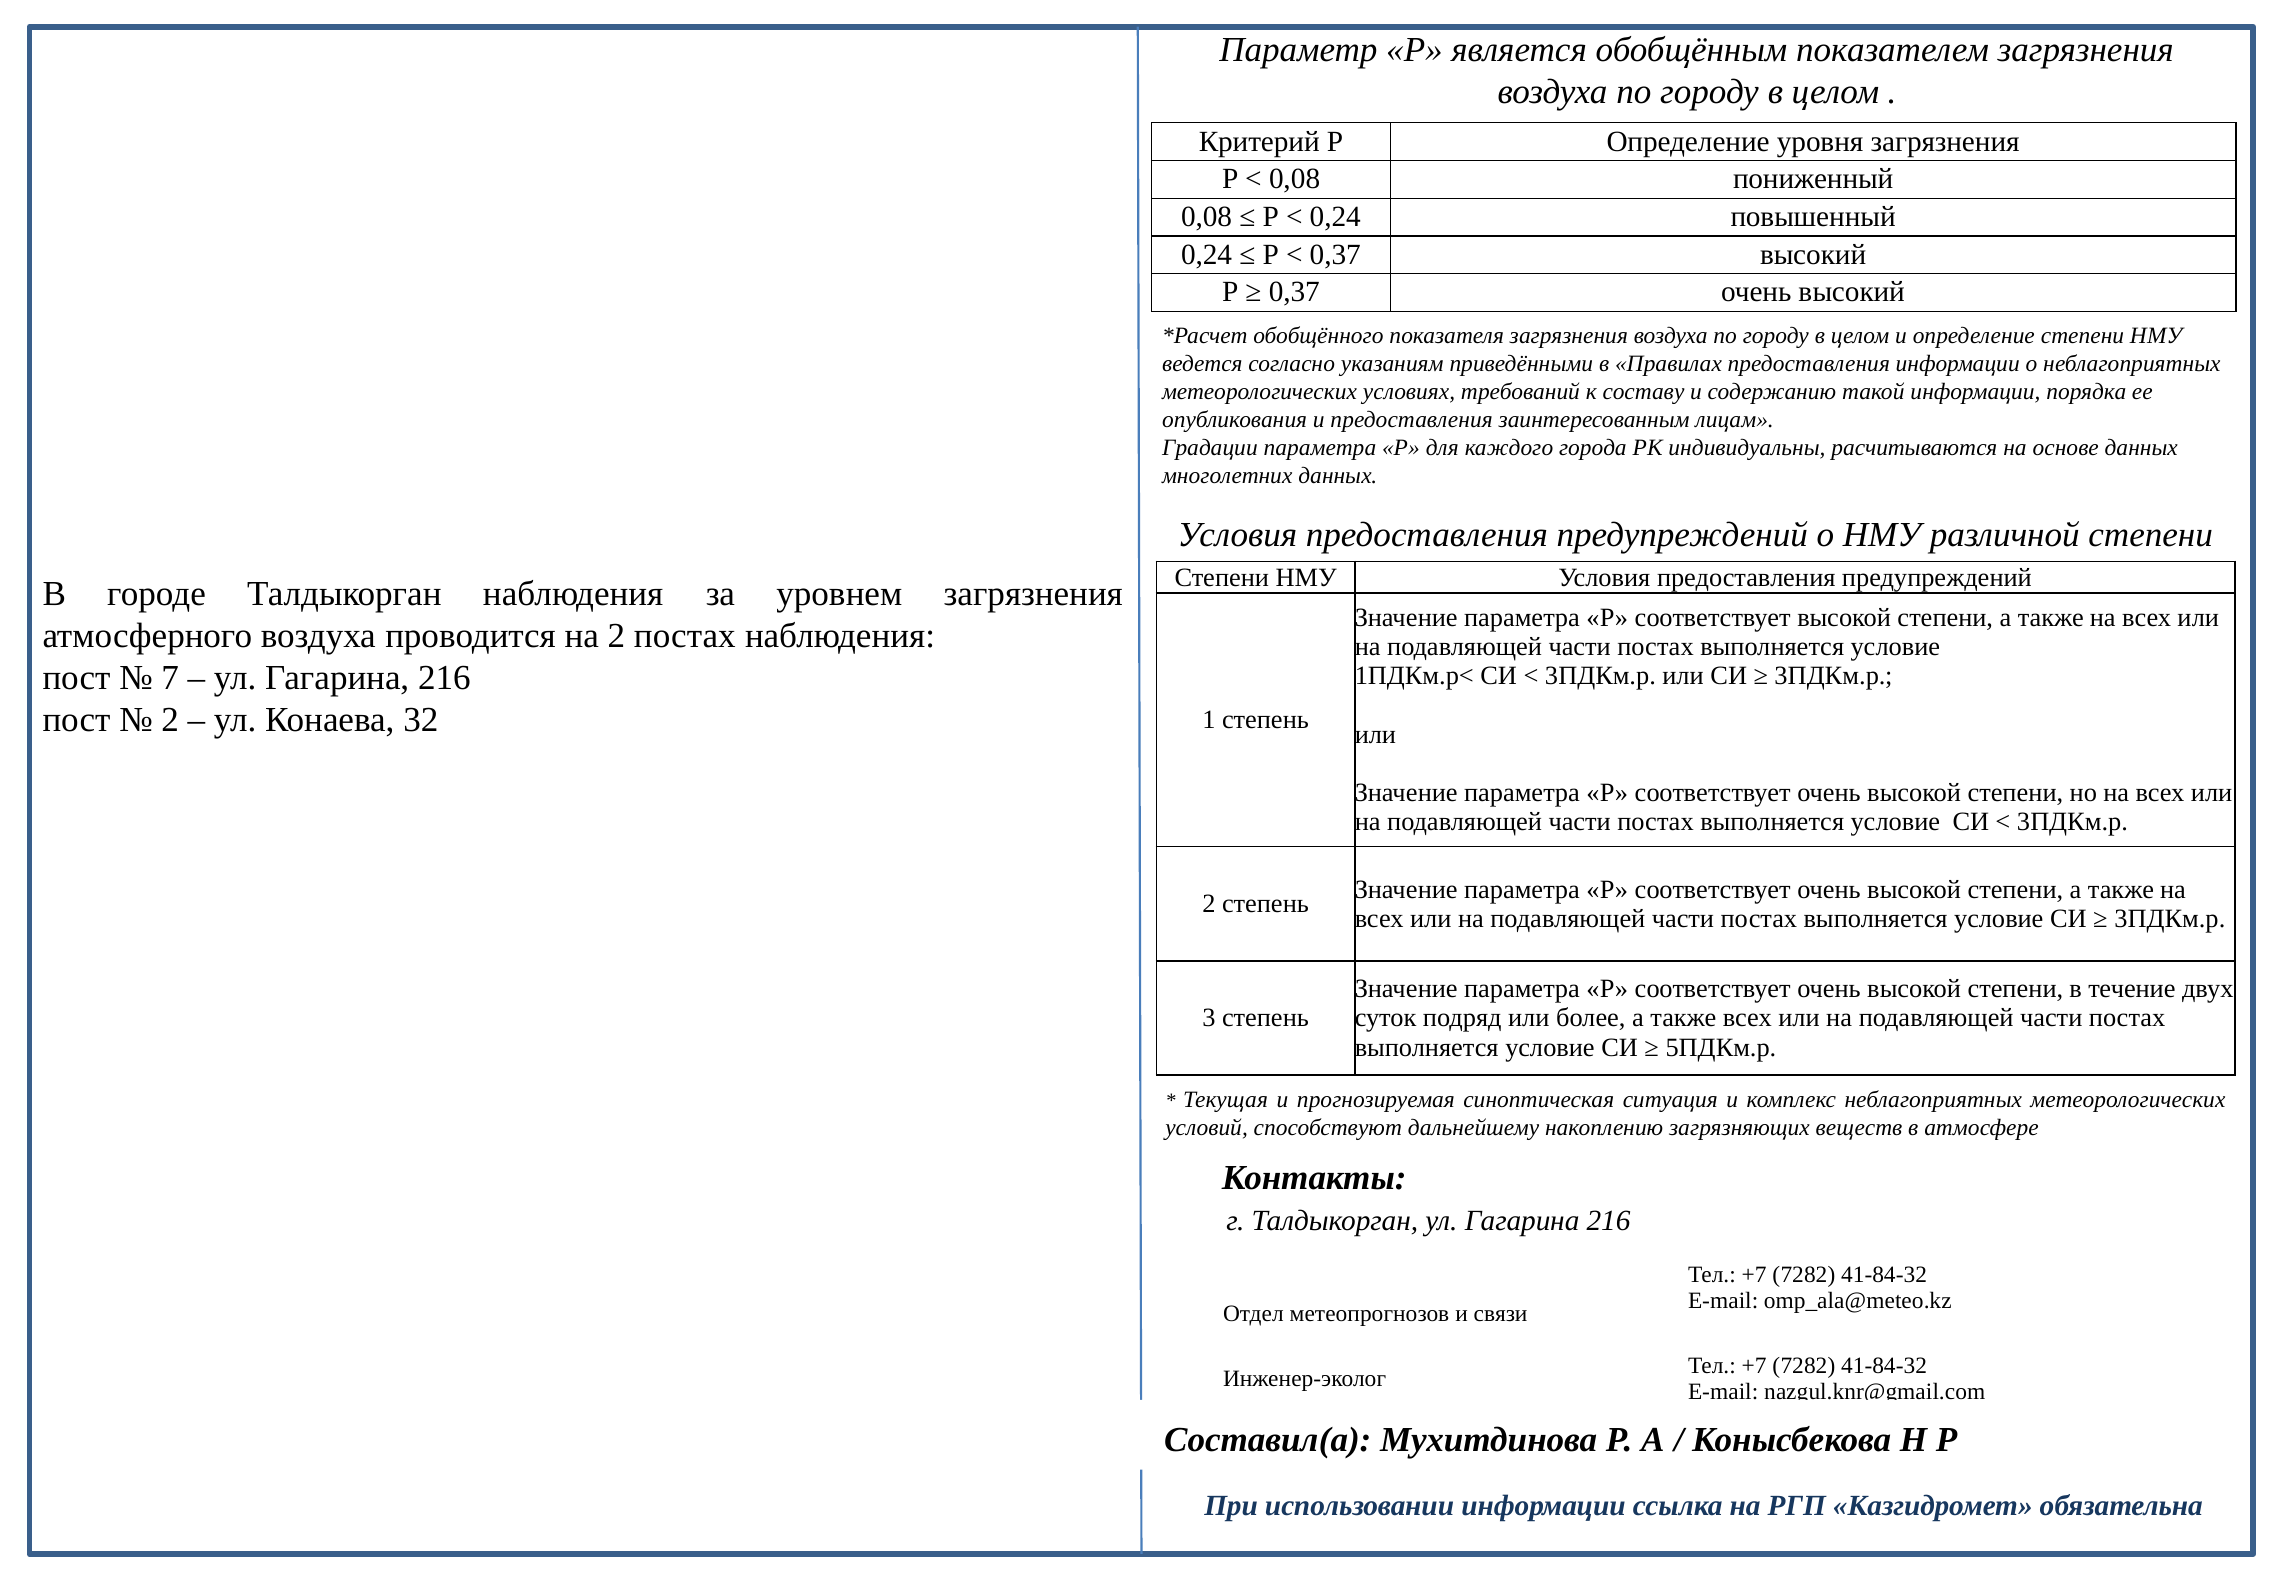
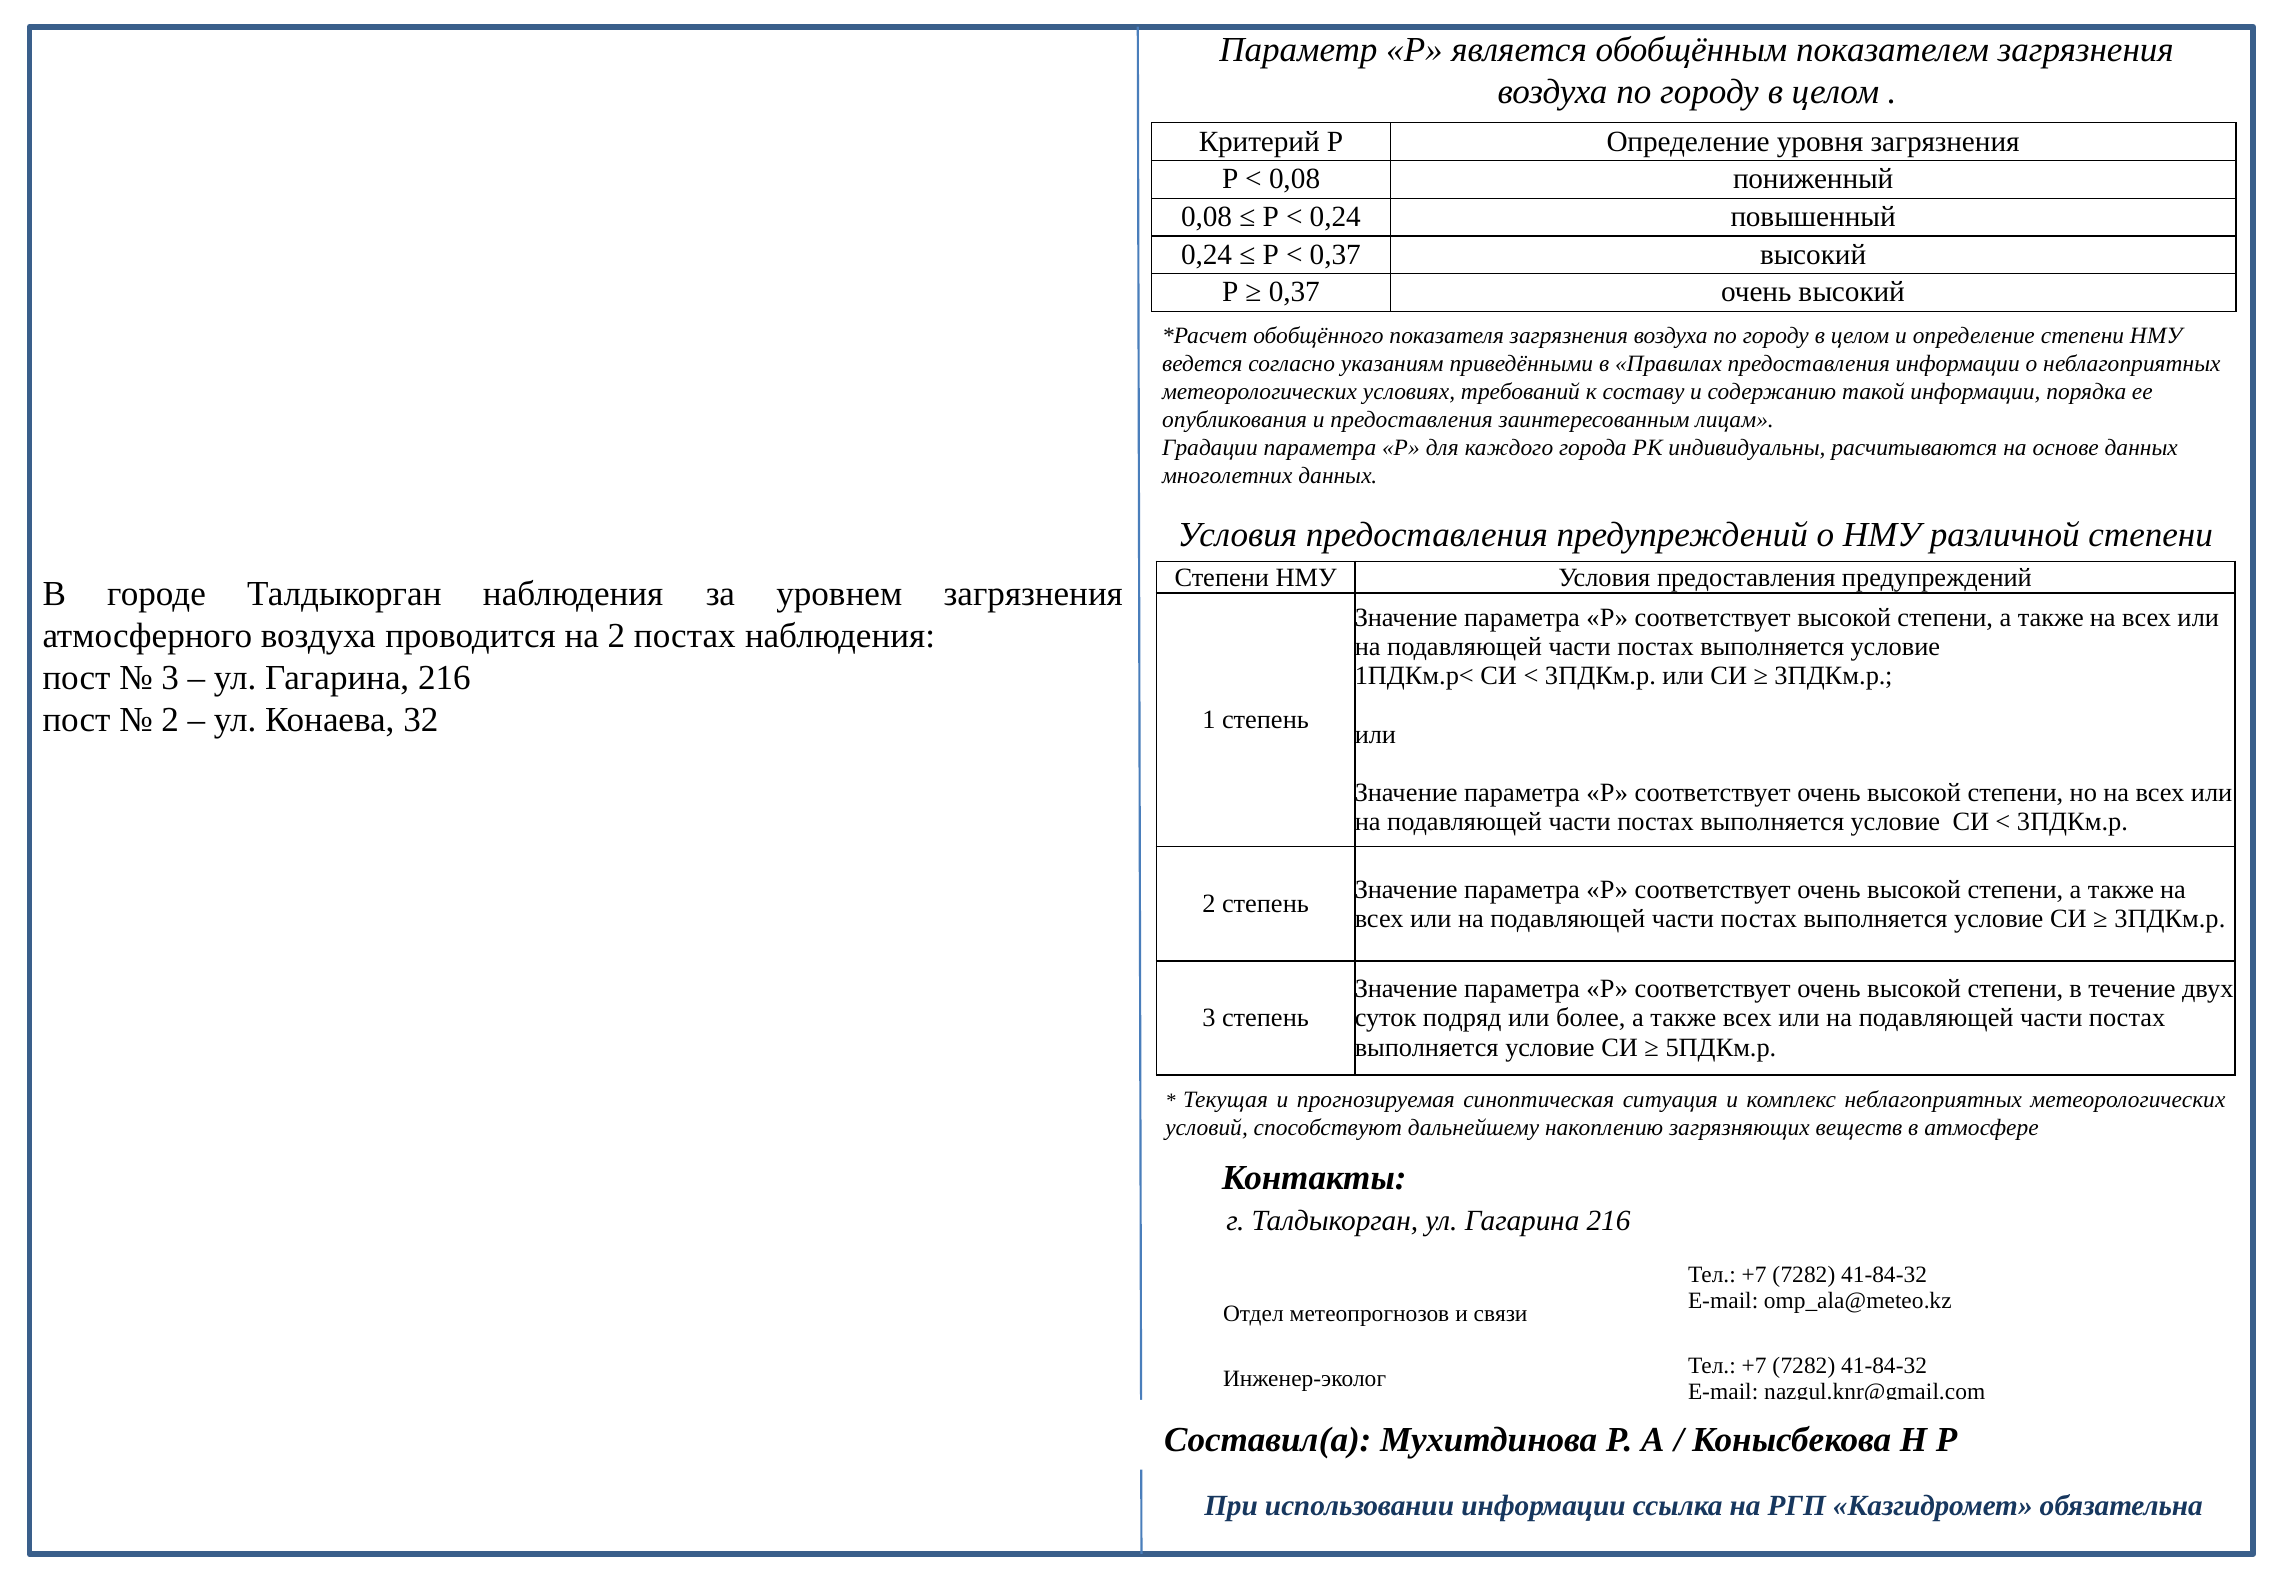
7 at (170, 678): 7 -> 3
